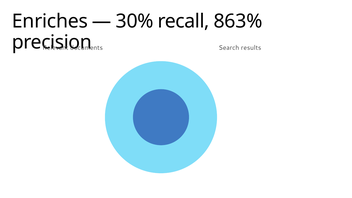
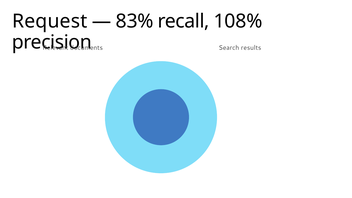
Enriches: Enriches -> Request
30%: 30% -> 83%
863%: 863% -> 108%
